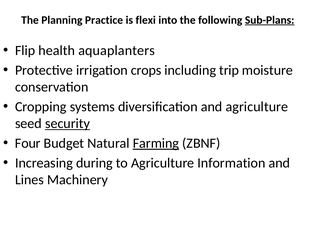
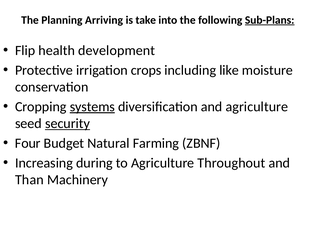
Practice: Practice -> Arriving
flexi: flexi -> take
aquaplanters: aquaplanters -> development
trip: trip -> like
systems underline: none -> present
Farming underline: present -> none
Information: Information -> Throughout
Lines: Lines -> Than
